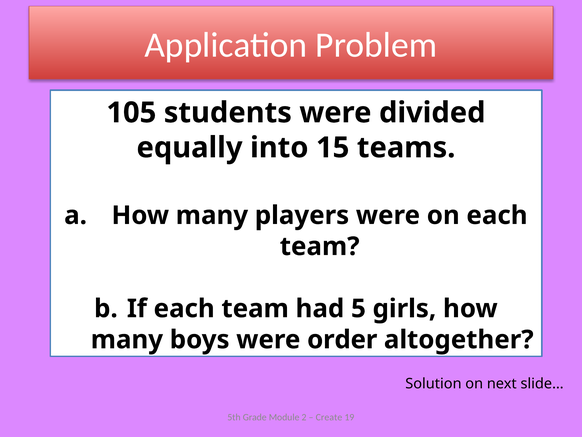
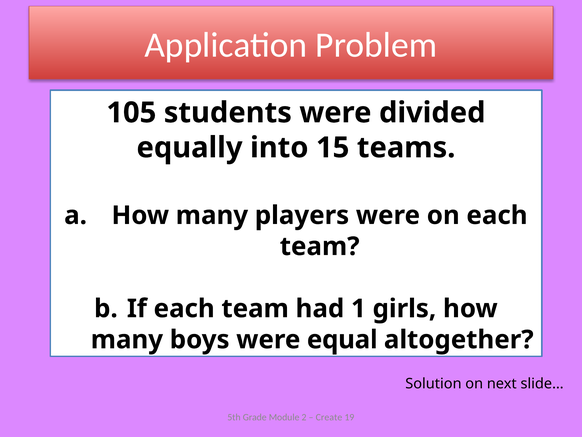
5: 5 -> 1
order: order -> equal
